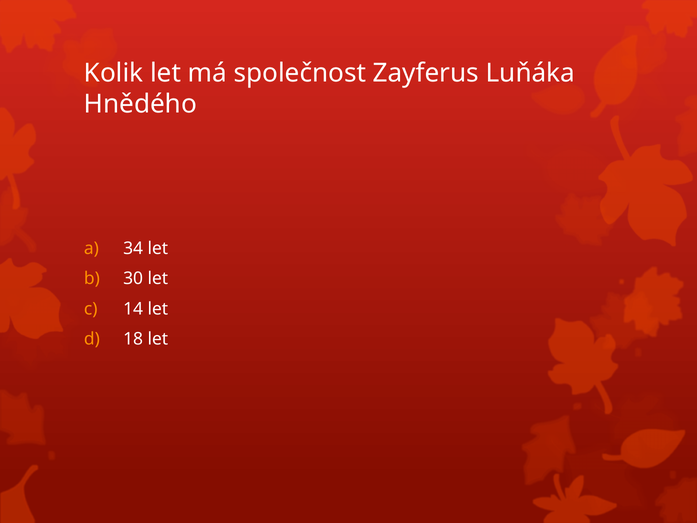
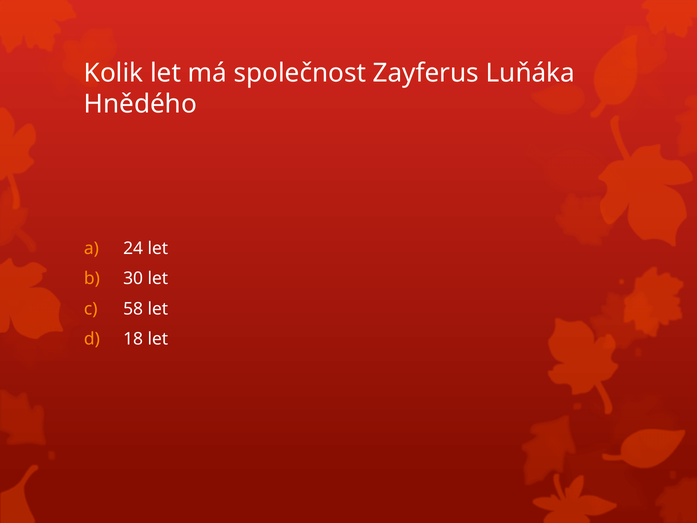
34: 34 -> 24
14: 14 -> 58
